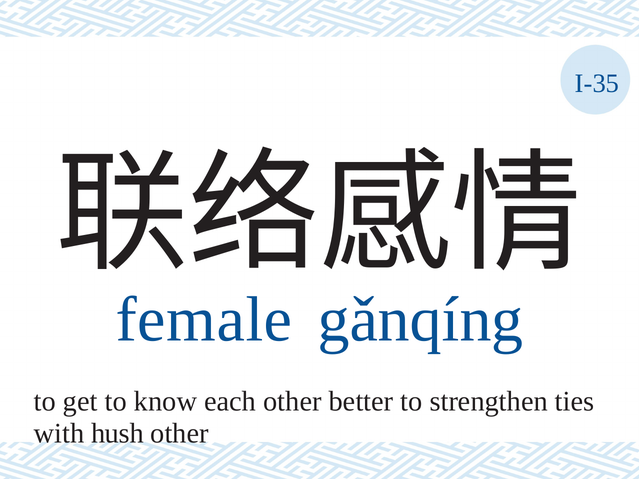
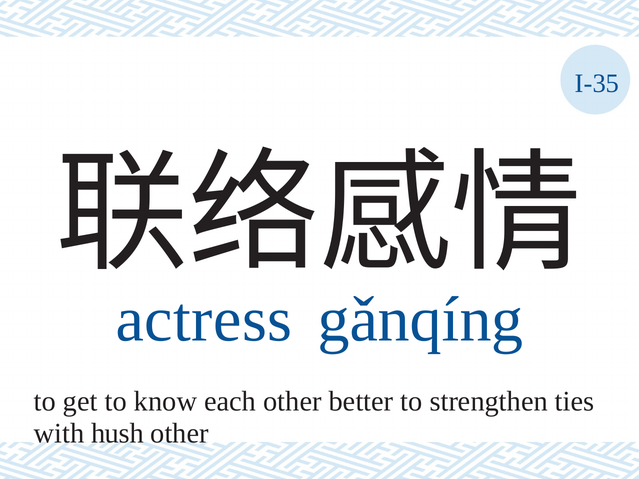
female: female -> actress
